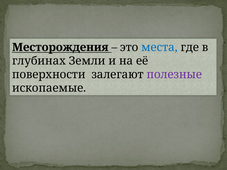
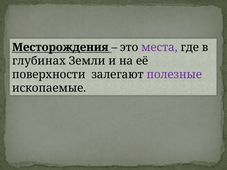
места colour: blue -> purple
